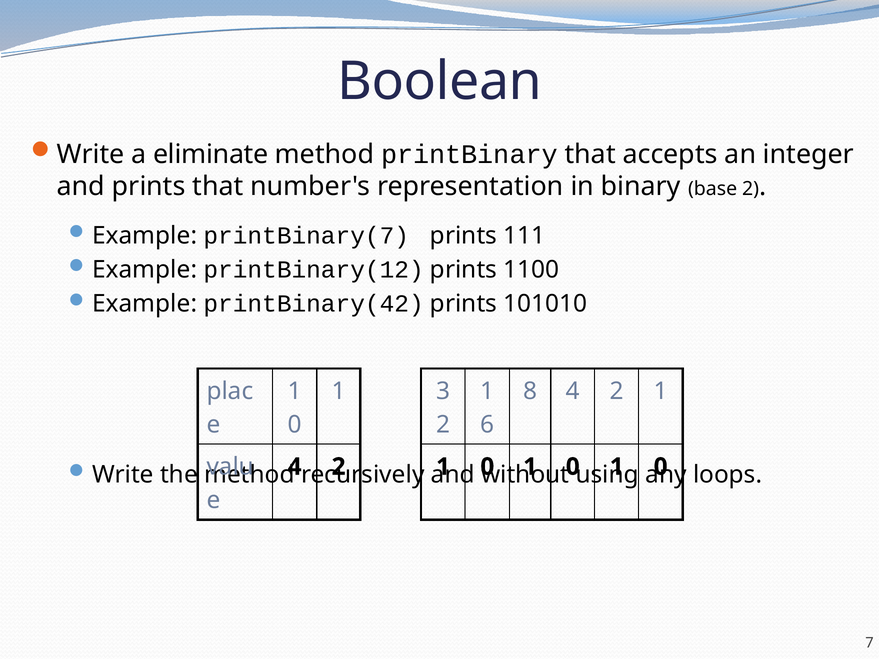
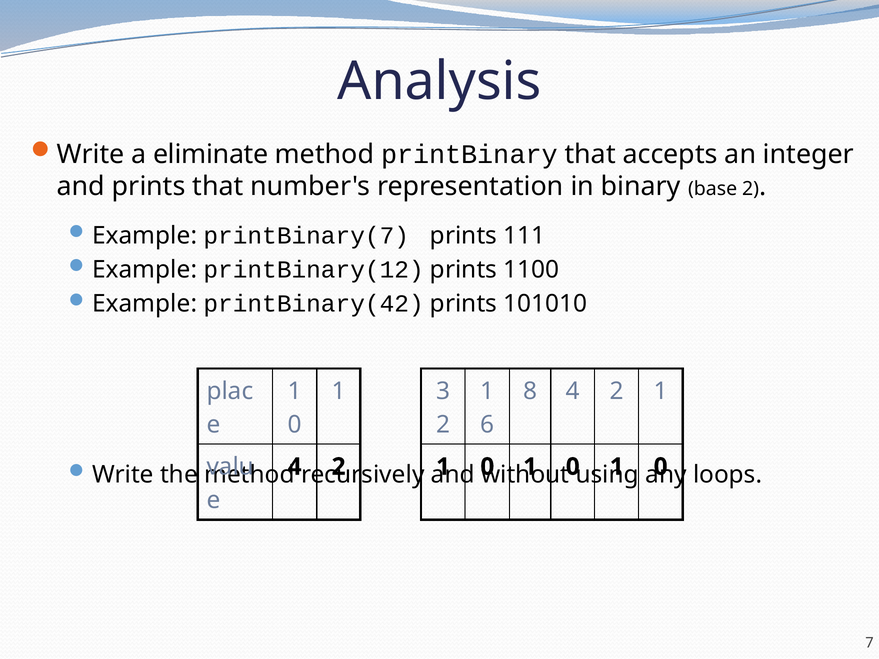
Boolean: Boolean -> Analysis
